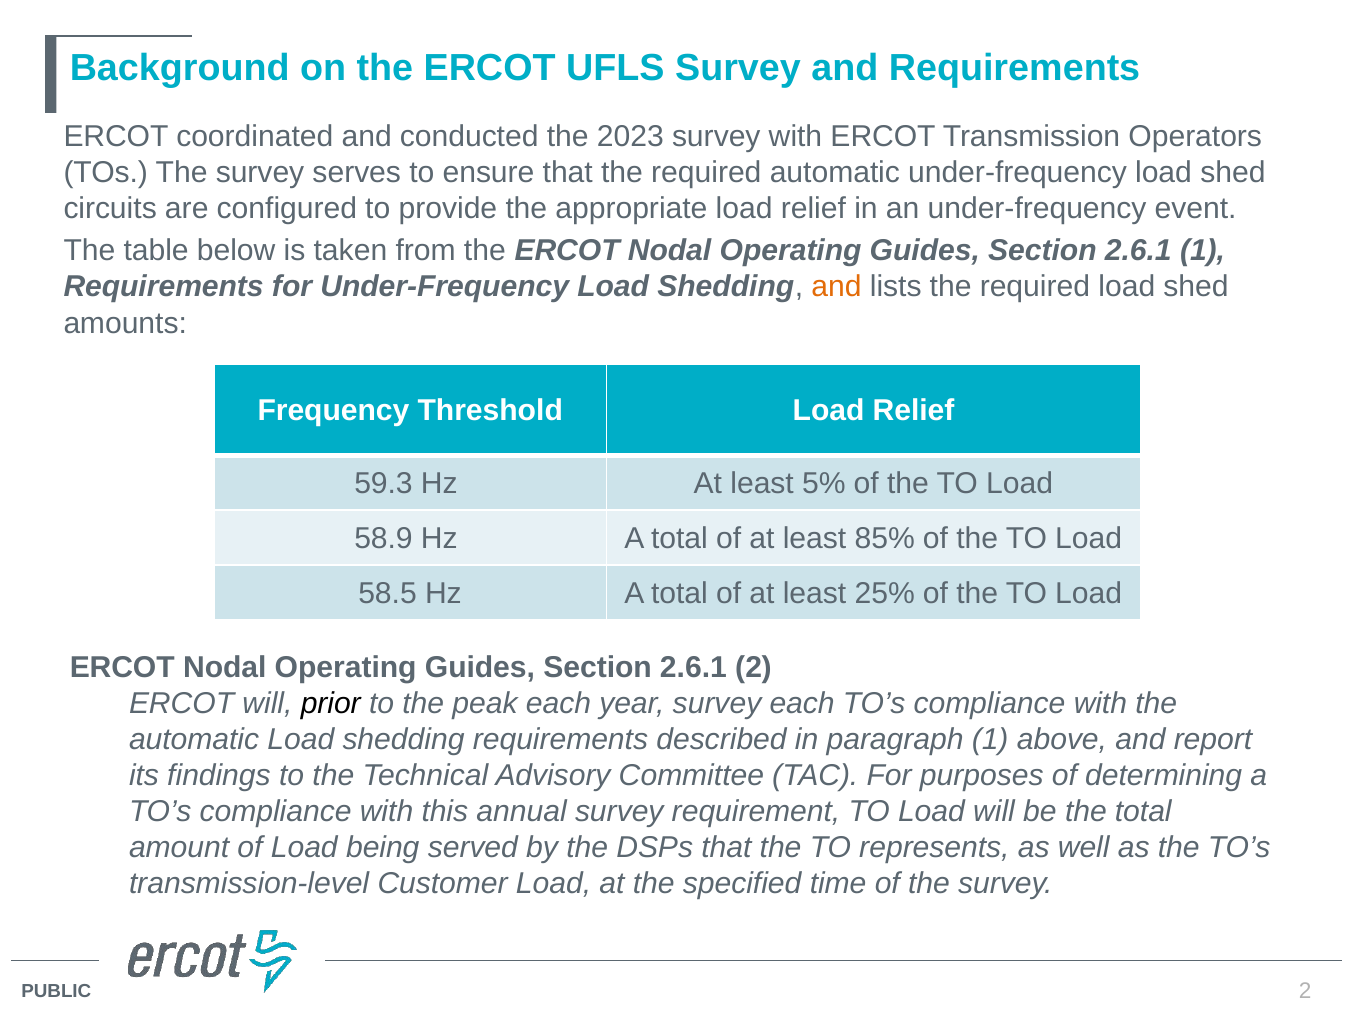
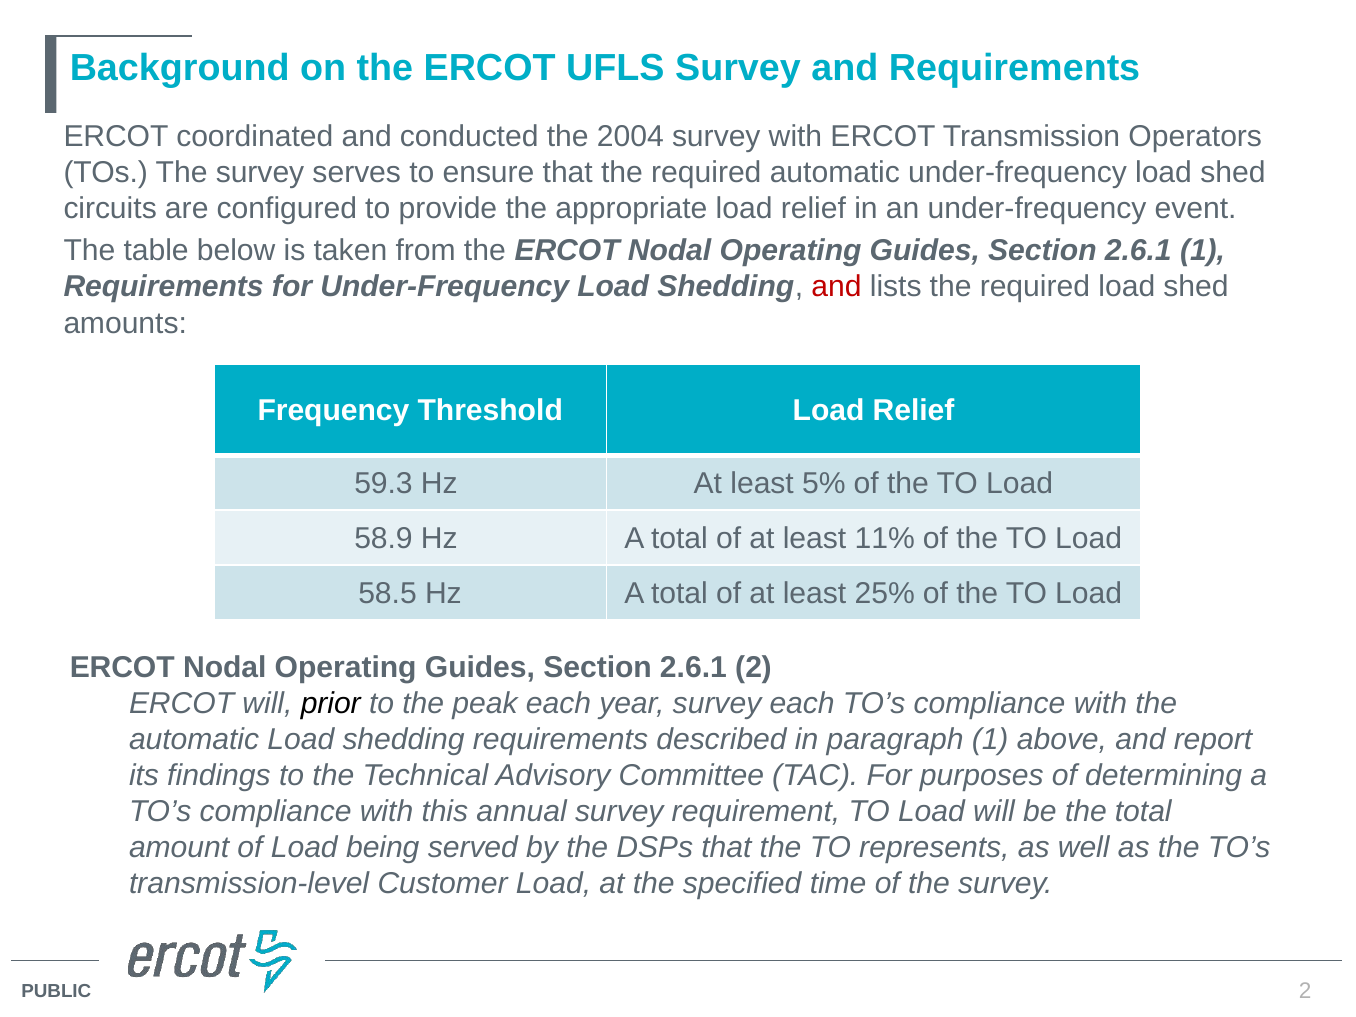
2023: 2023 -> 2004
and at (836, 287) colour: orange -> red
85%: 85% -> 11%
